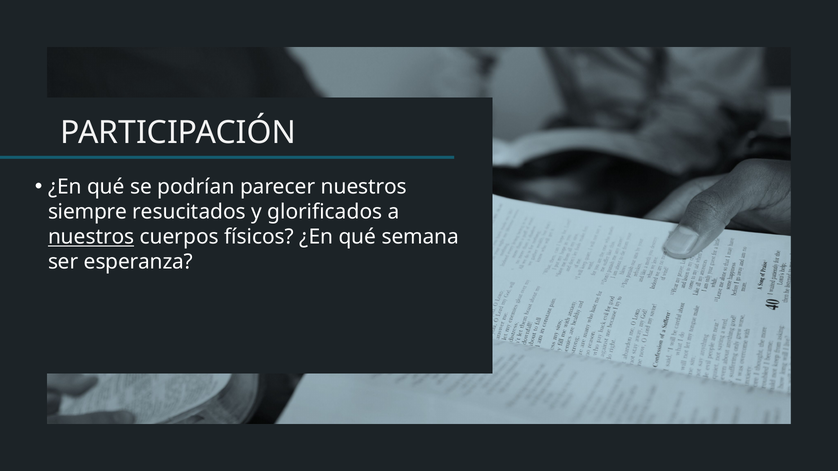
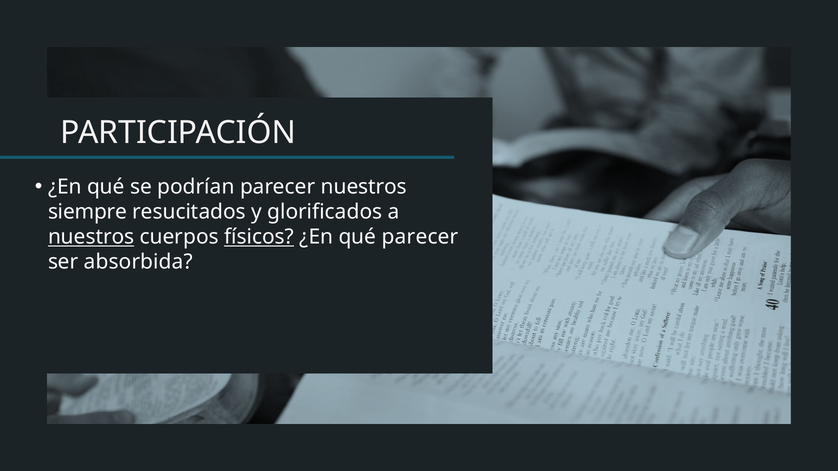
físicos underline: none -> present
qué semana: semana -> parecer
esperanza: esperanza -> absorbida
